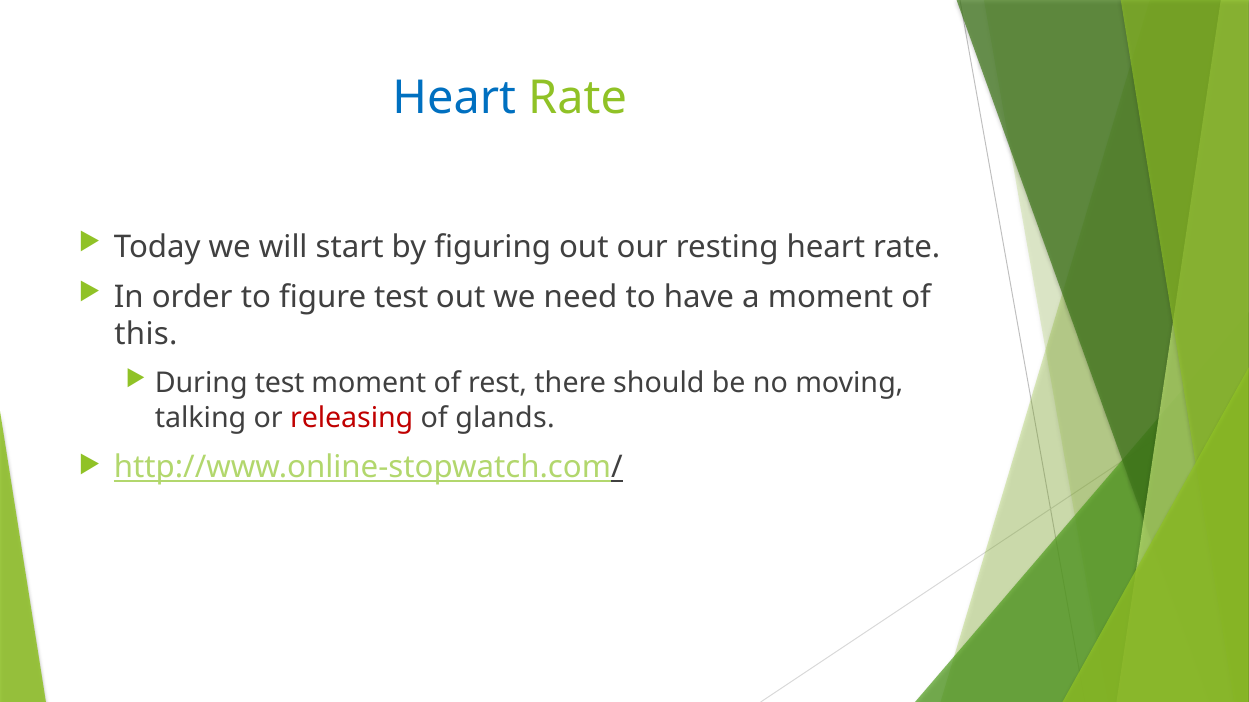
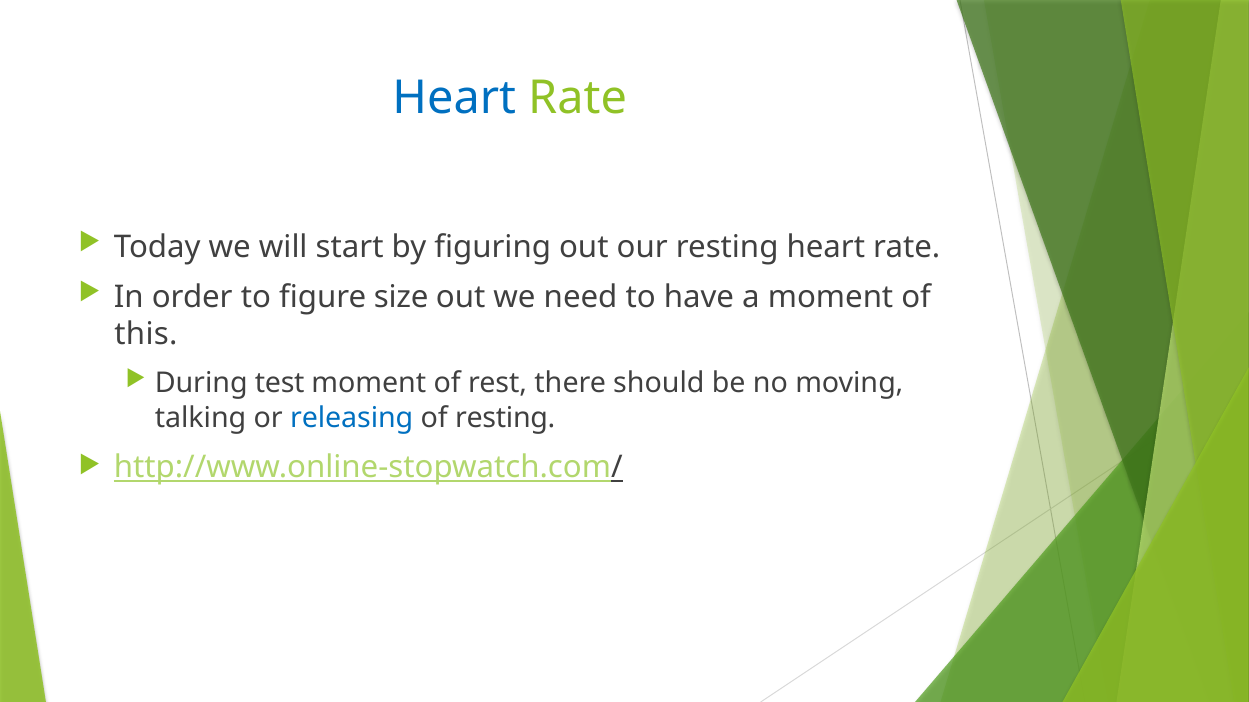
figure test: test -> size
releasing colour: red -> blue
of glands: glands -> resting
